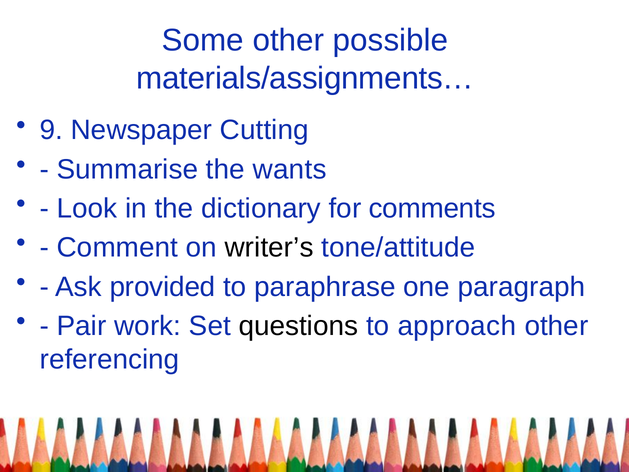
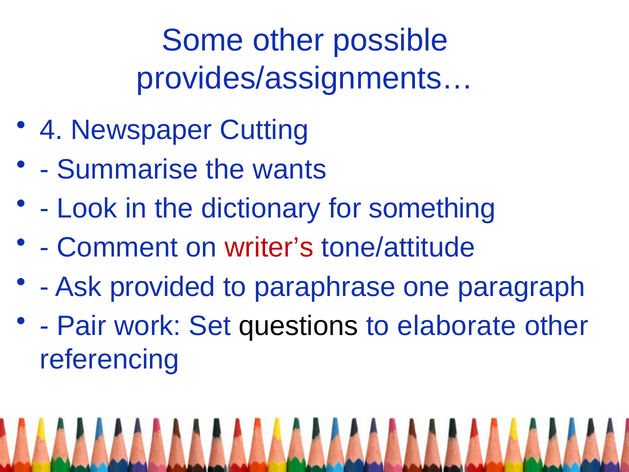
materials/assignments…: materials/assignments… -> provides/assignments…
9: 9 -> 4
comments: comments -> something
writer’s colour: black -> red
approach: approach -> elaborate
